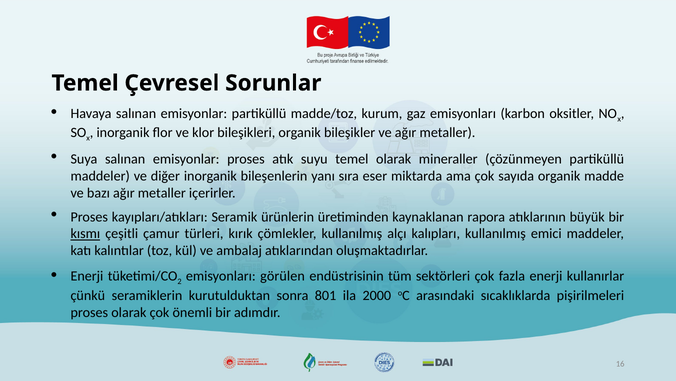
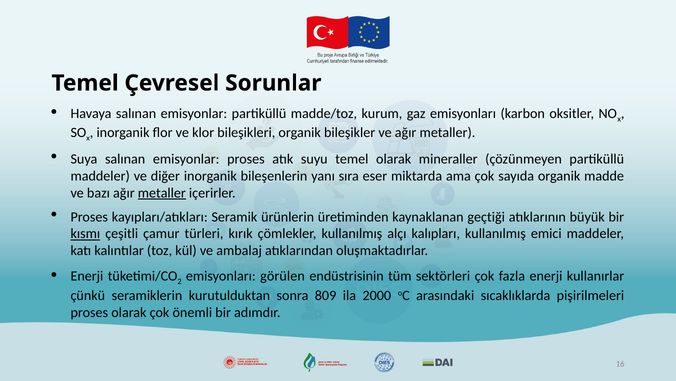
metaller at (162, 192) underline: none -> present
rapora: rapora -> geçtiği
801: 801 -> 809
